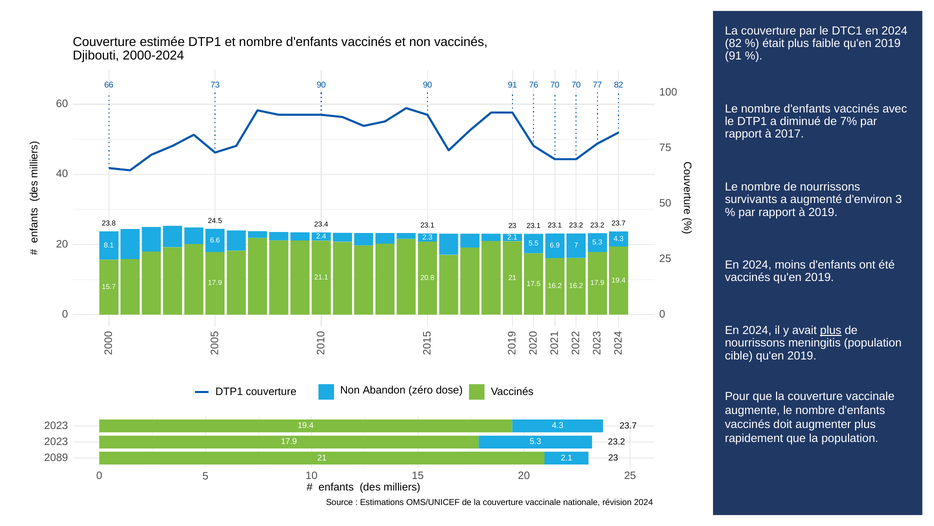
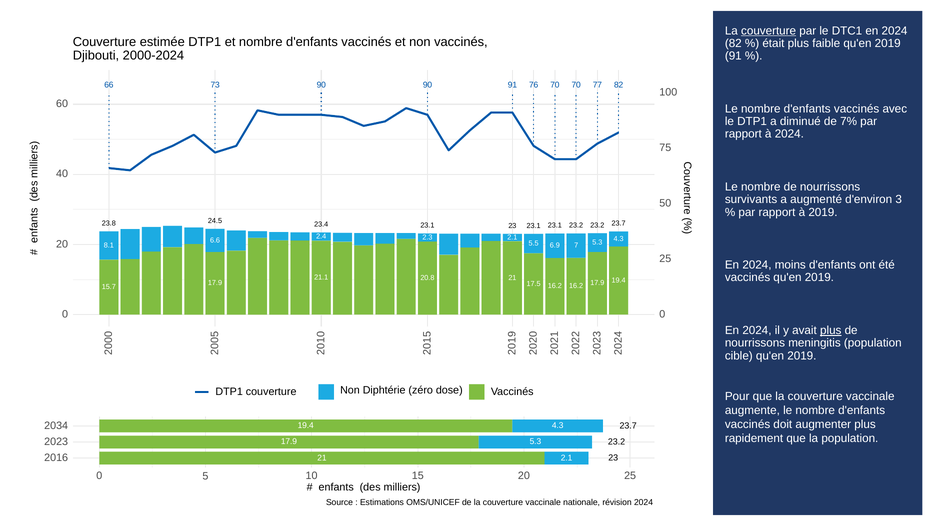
couverture at (769, 31) underline: none -> present
à 2017: 2017 -> 2024
Abandon: Abandon -> Diphtérie
2023 at (56, 425): 2023 -> 2034
2089: 2089 -> 2016
